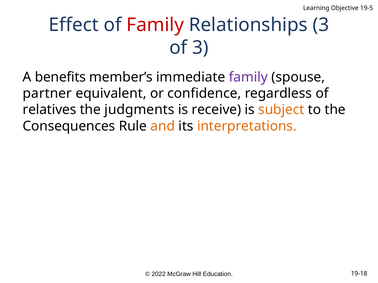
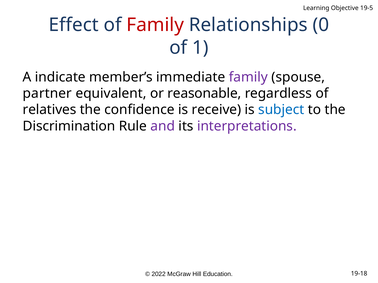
Relationships 3: 3 -> 0
of 3: 3 -> 1
benefits: benefits -> indicate
confidence: confidence -> reasonable
judgments: judgments -> confidence
subject colour: orange -> blue
Consequences: Consequences -> Discrimination
and colour: orange -> purple
interpretations colour: orange -> purple
